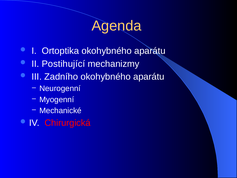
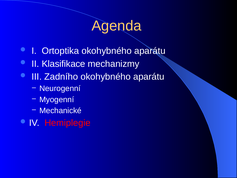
Postihující: Postihující -> Klasifikace
Chirurgická: Chirurgická -> Hemiplegie
